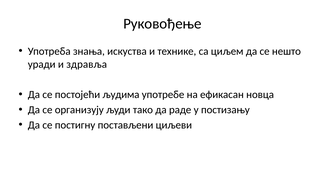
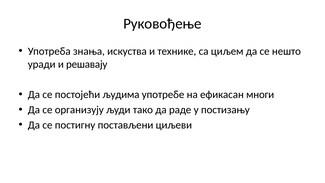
здравља: здравља -> решавају
новца: новца -> многи
